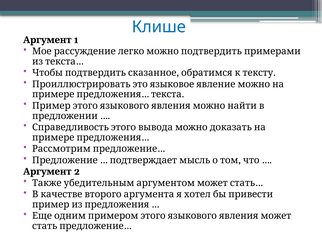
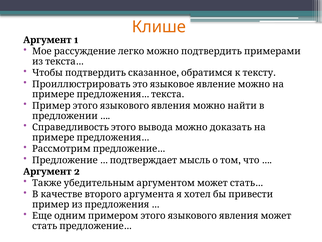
Клише colour: blue -> orange
